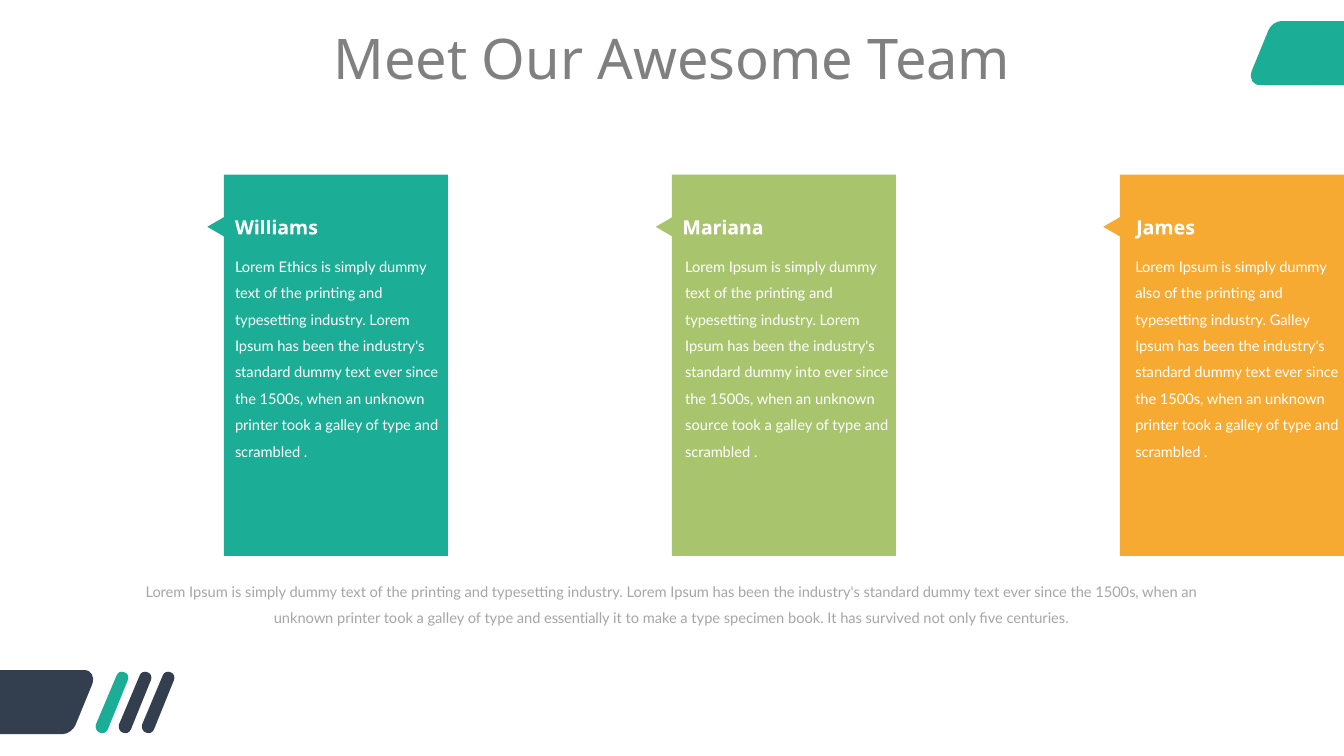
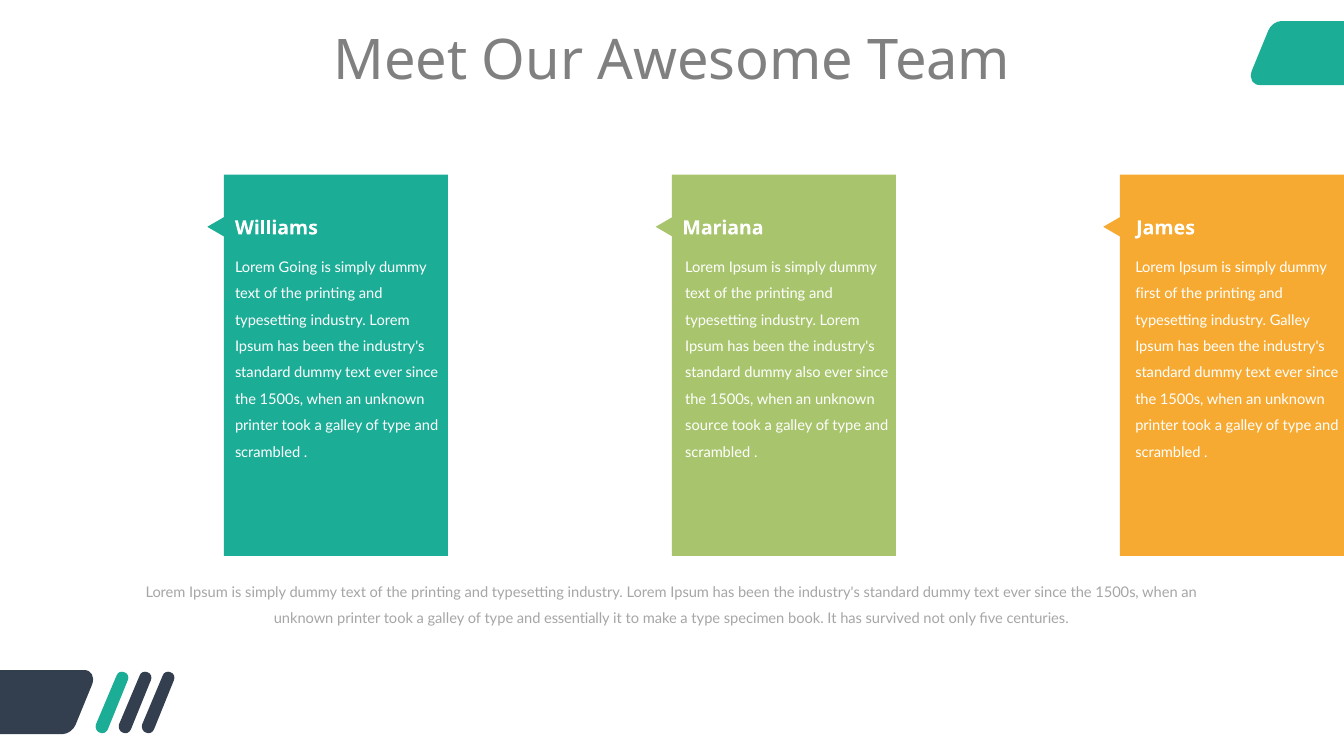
Ethics: Ethics -> Going
also: also -> first
into: into -> also
